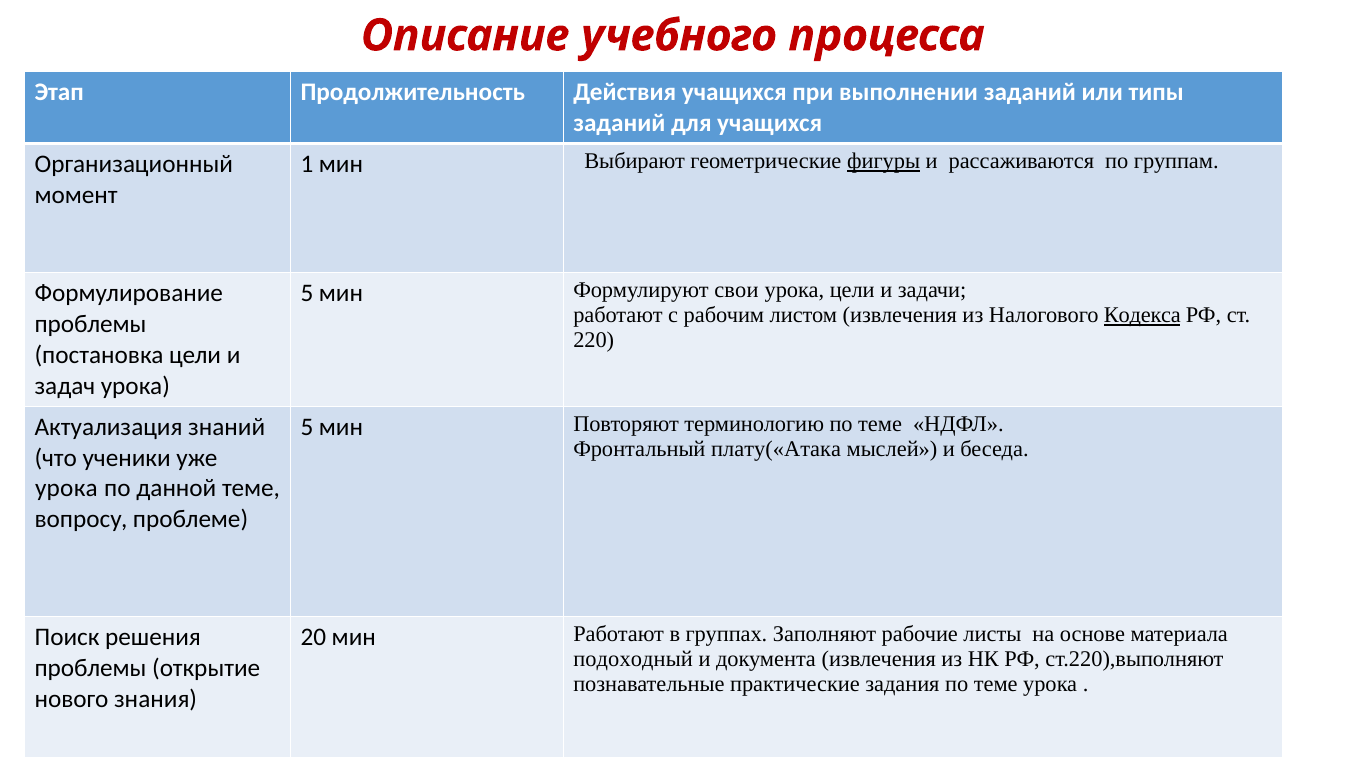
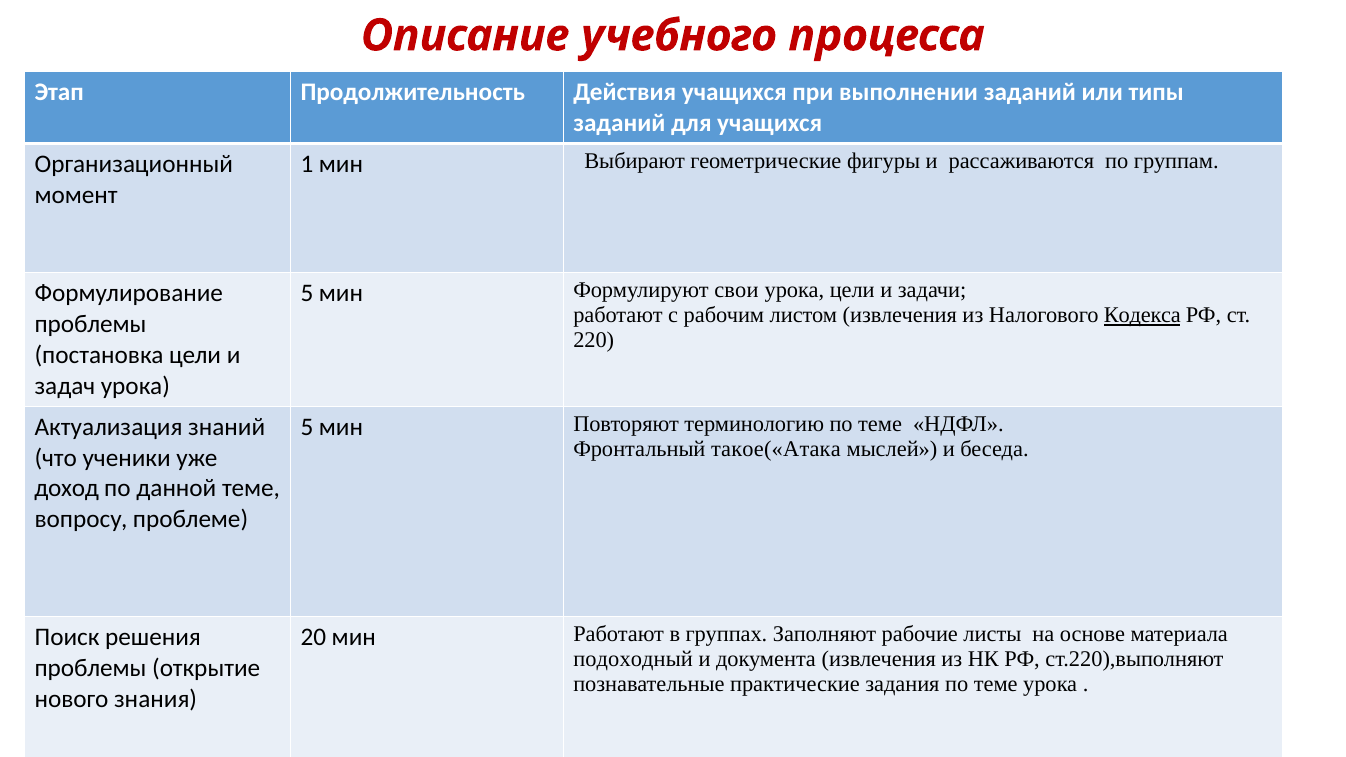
фигуры underline: present -> none
плату(«Атака: плату(«Атака -> такое(«Атака
урока at (66, 489): урока -> доход
